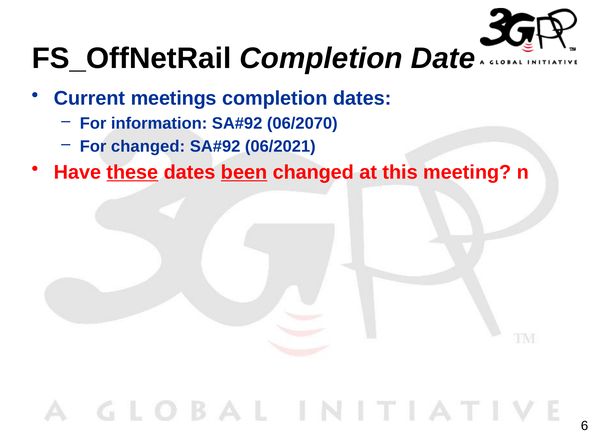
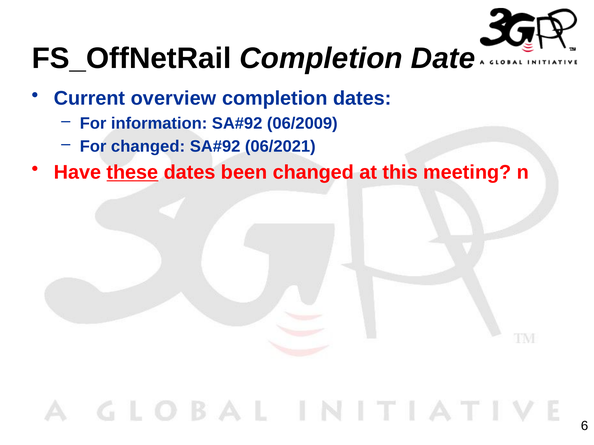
meetings: meetings -> overview
06/2070: 06/2070 -> 06/2009
been underline: present -> none
